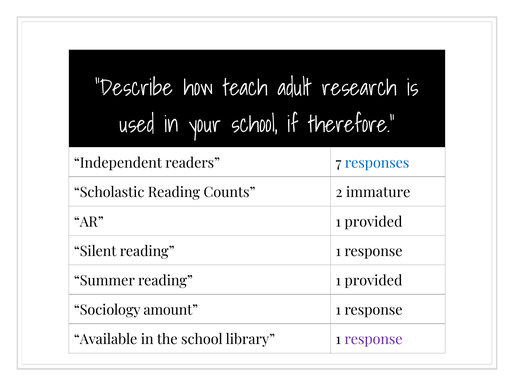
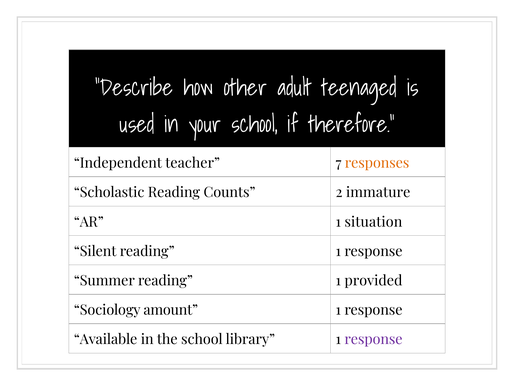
teach: teach -> other
research: research -> teenaged
readers: readers -> teacher
responses colour: blue -> orange
AR 1 provided: provided -> situation
